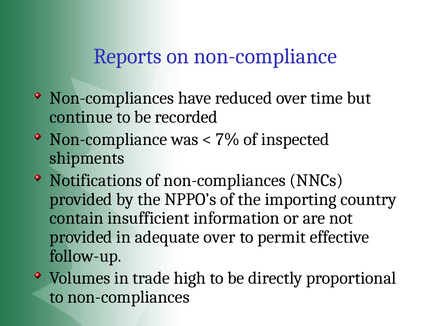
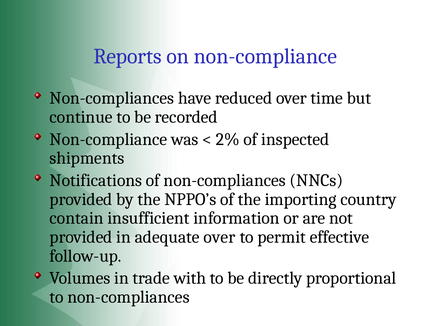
7%: 7% -> 2%
high: high -> with
